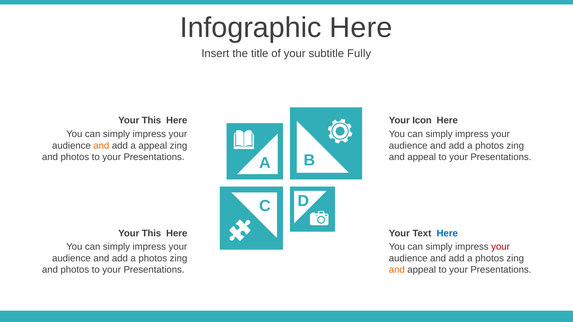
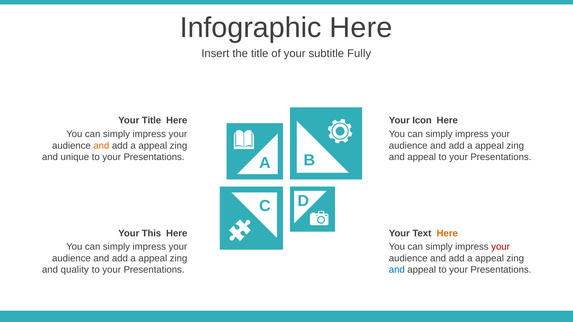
This at (151, 121): This -> Title
photos at (490, 146): photos -> appeal
photos at (75, 157): photos -> unique
Here at (447, 233) colour: blue -> orange
photos at (153, 259): photos -> appeal
photos at (490, 259): photos -> appeal
photos at (75, 270): photos -> quality
and at (397, 270) colour: orange -> blue
